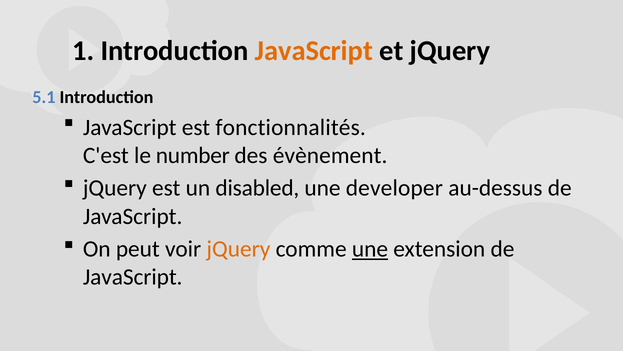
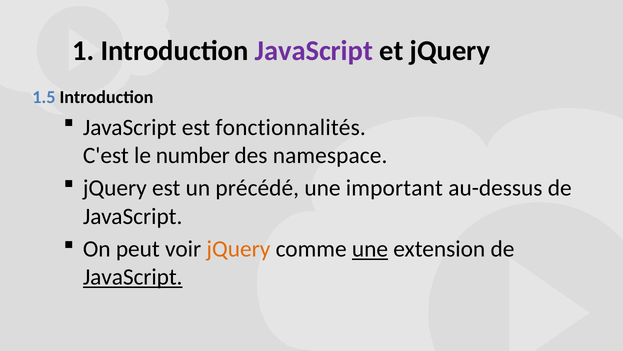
JavaScript at (314, 51) colour: orange -> purple
5.1: 5.1 -> 1.5
évènement: évènement -> namespace
disabled: disabled -> précédé
developer: developer -> important
JavaScript at (133, 277) underline: none -> present
